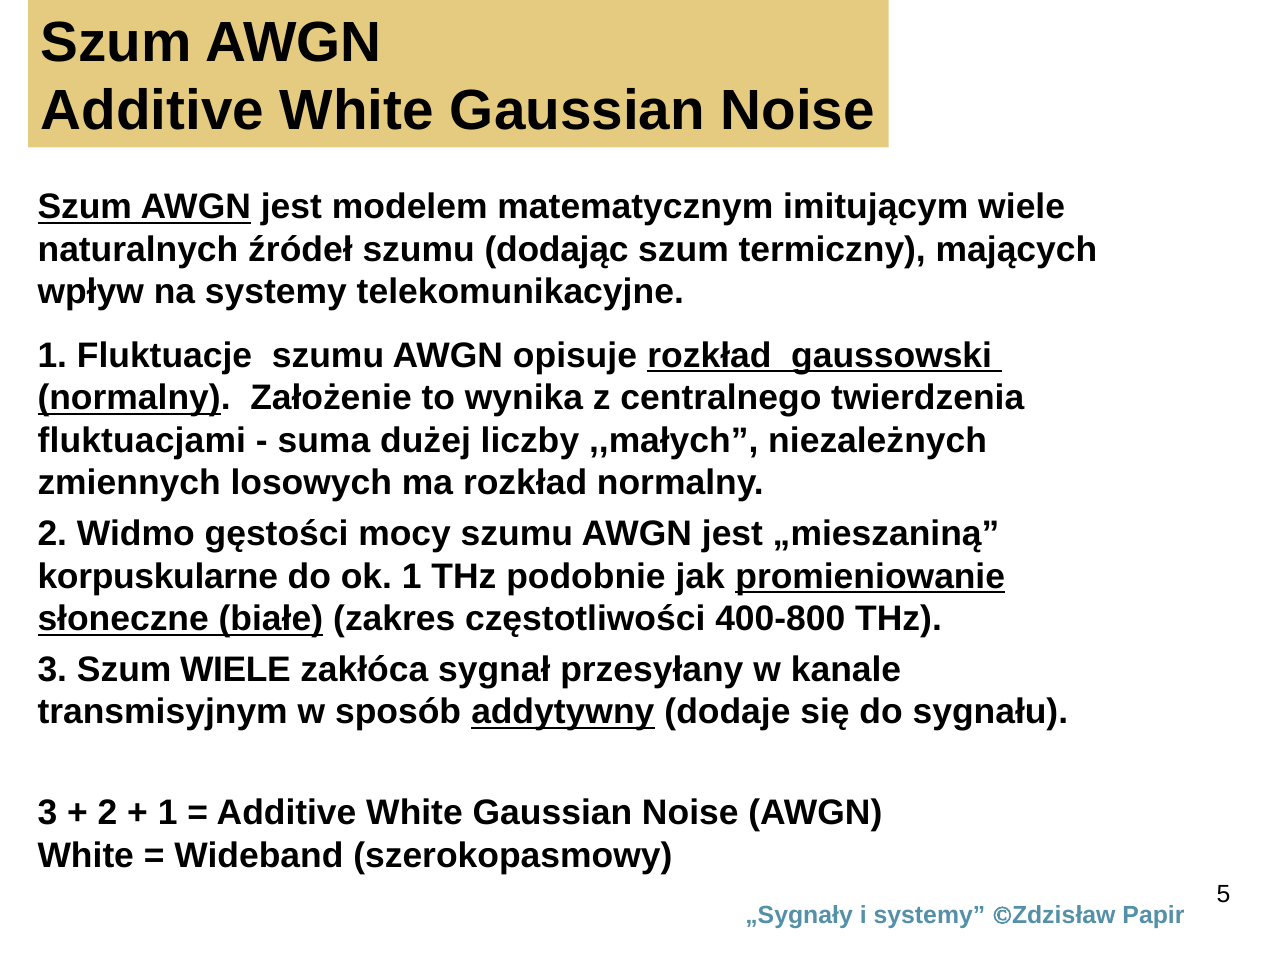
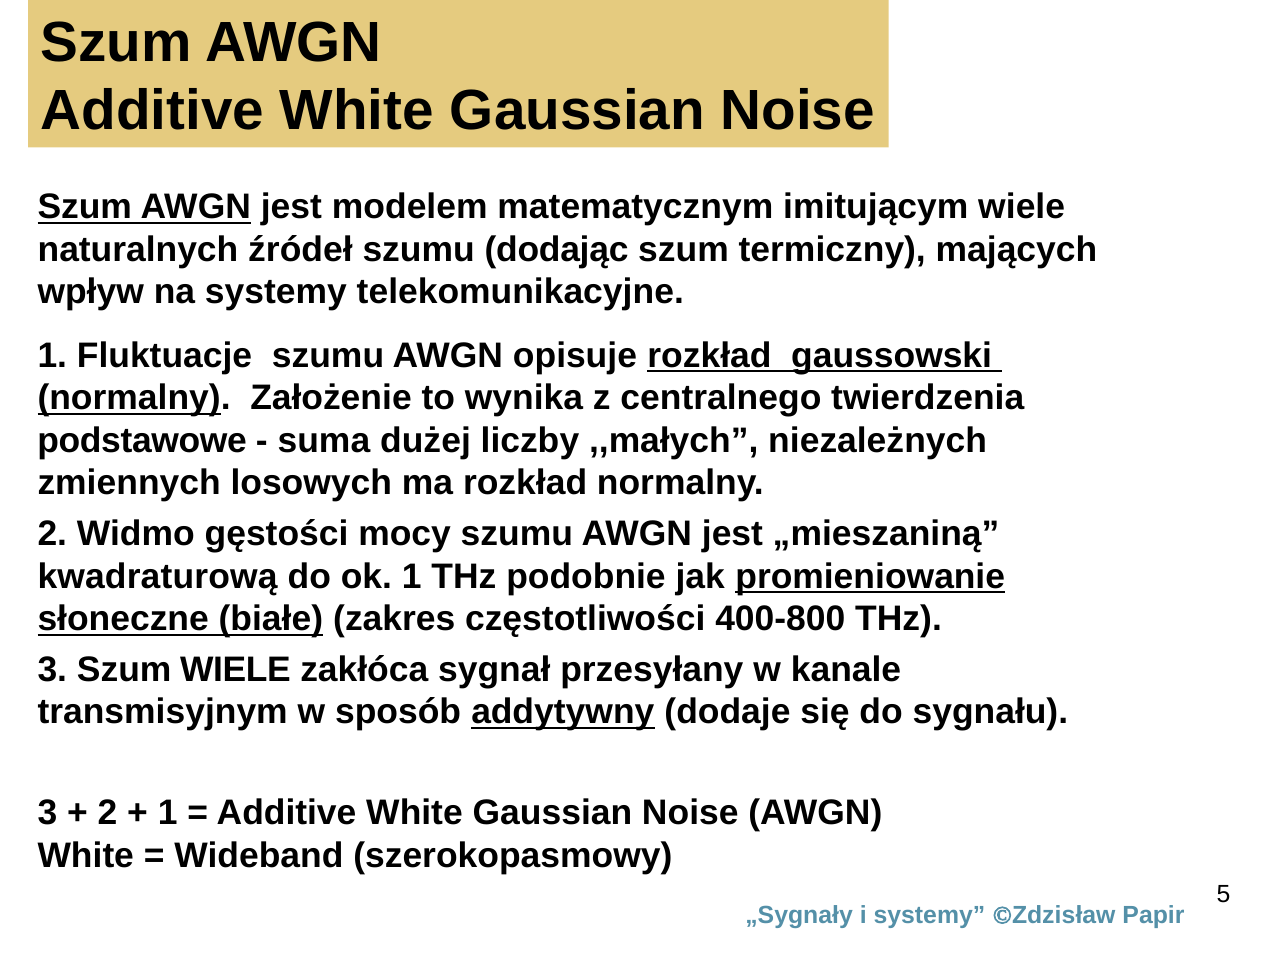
fluktuacjami: fluktuacjami -> podstawowe
korpuskularne: korpuskularne -> kwadraturową
